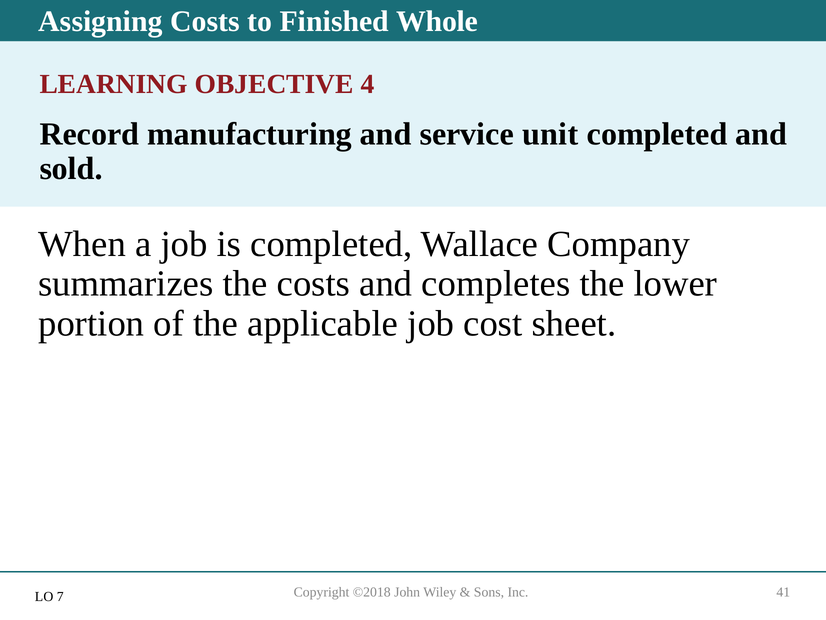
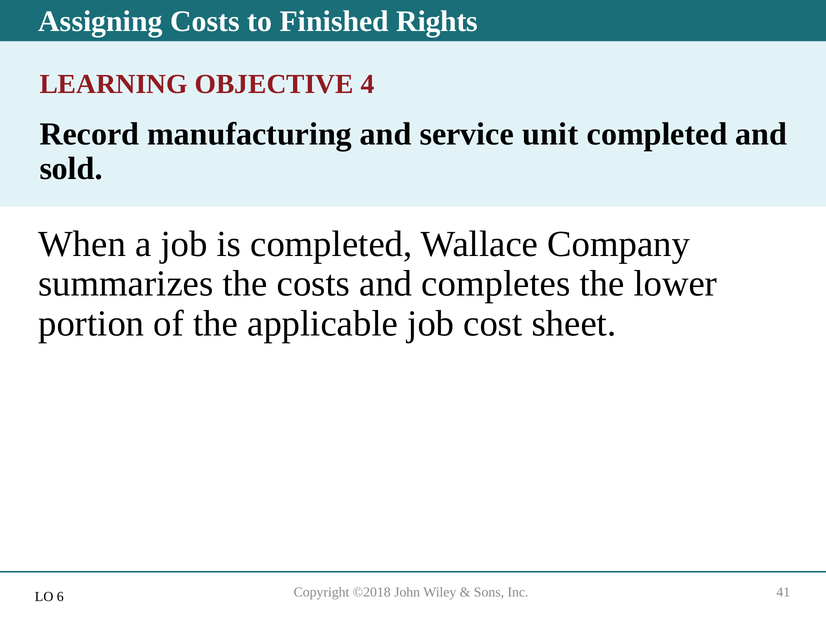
Whole: Whole -> Rights
7: 7 -> 6
